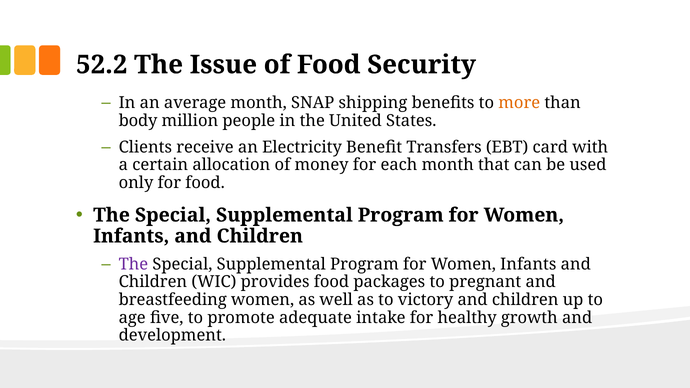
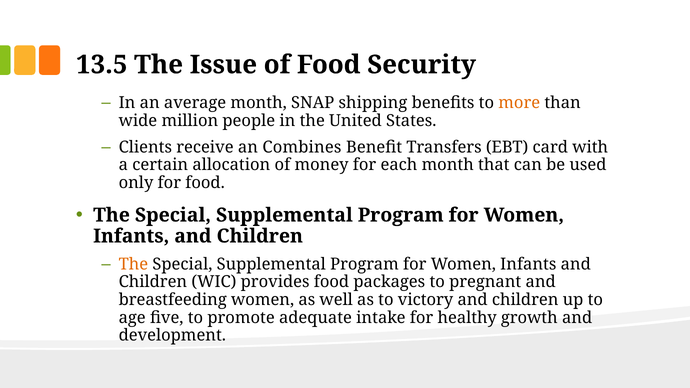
52.2: 52.2 -> 13.5
body: body -> wide
Electricity: Electricity -> Combines
The at (133, 264) colour: purple -> orange
